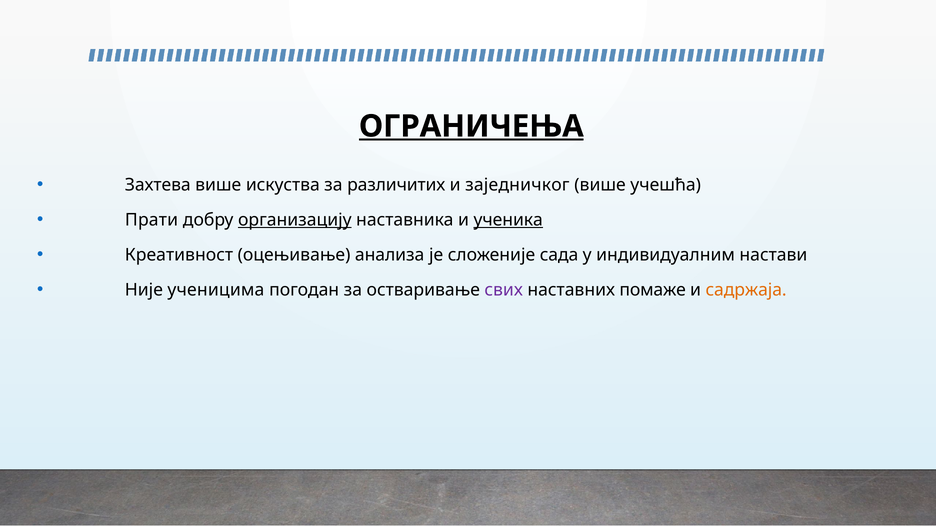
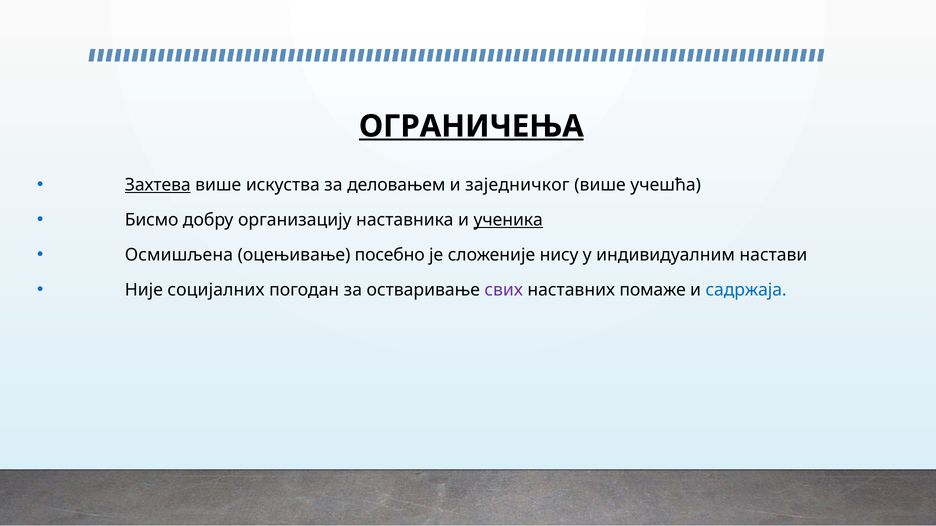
Захтева underline: none -> present
различитих: различитих -> деловањем
Прати: Прати -> Бисмо
организацију underline: present -> none
Креативност: Креативност -> Осмишљена
анализа: анализа -> посебно
сада: сада -> нису
ученицима: ученицима -> социјалних
садржаја colour: orange -> blue
